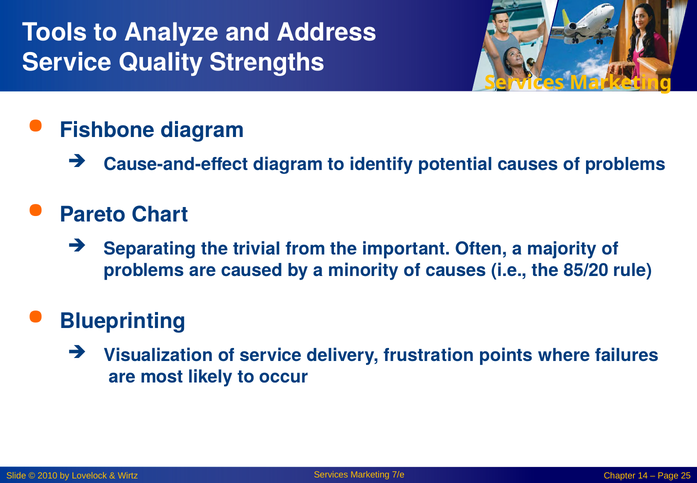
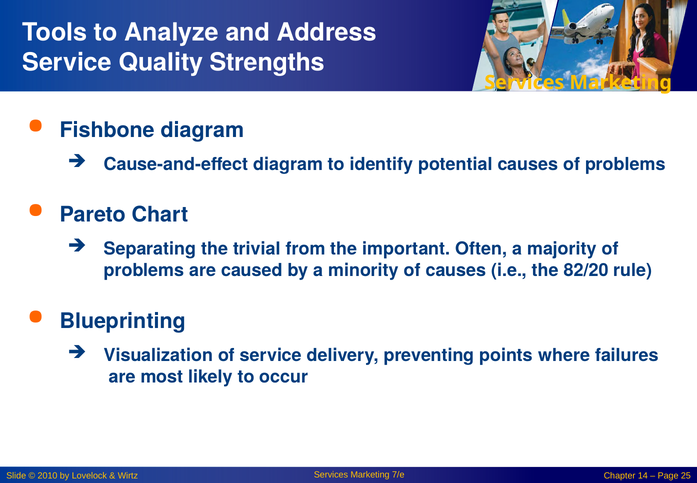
85/20: 85/20 -> 82/20
frustration: frustration -> preventing
